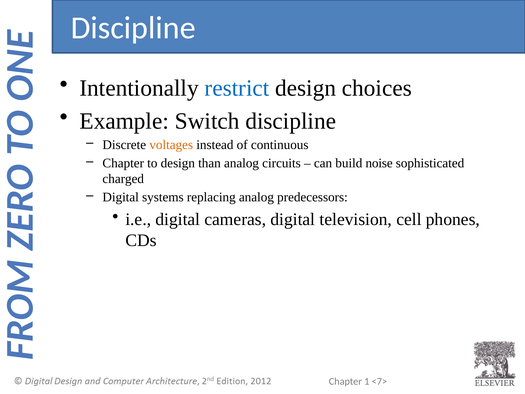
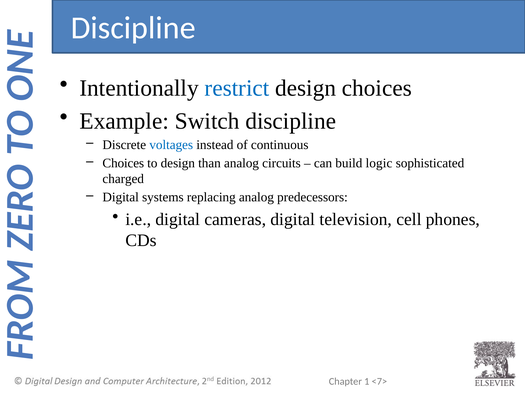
voltages colour: orange -> blue
Chapter at (123, 163): Chapter -> Choices
noise: noise -> logic
